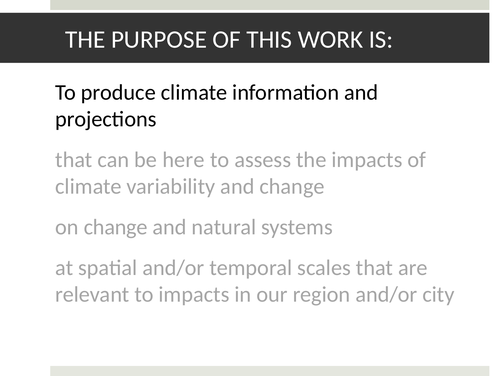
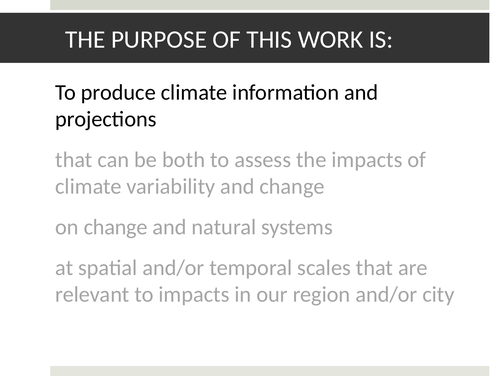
here: here -> both
